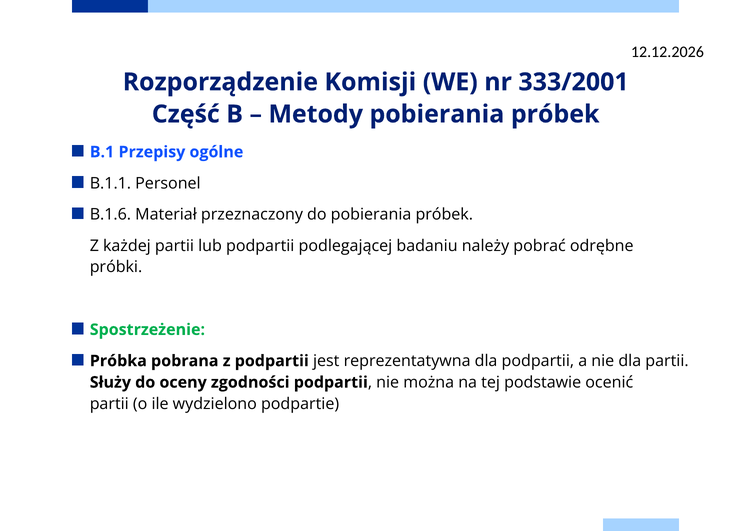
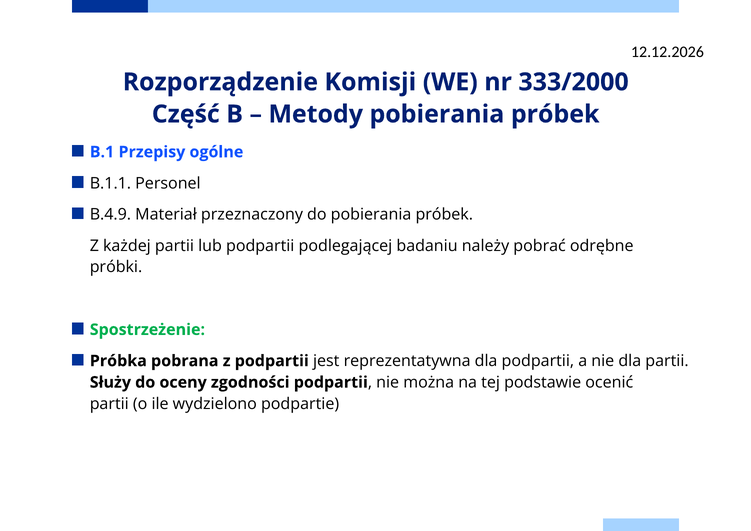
333/2001: 333/2001 -> 333/2000
B.1.6: B.1.6 -> B.4.9
